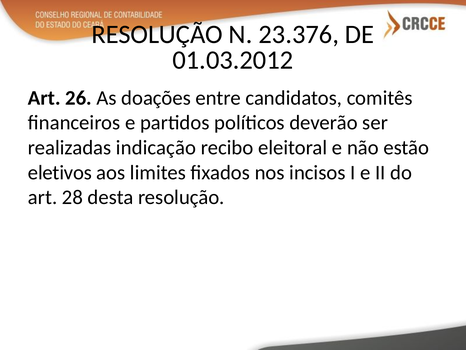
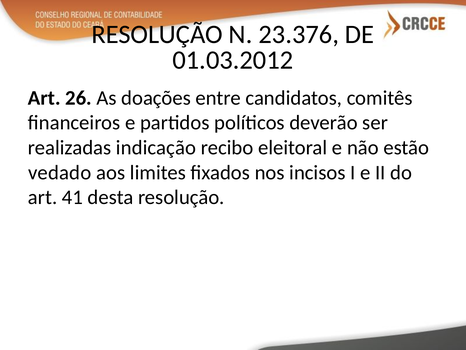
eletivos: eletivos -> vedado
28: 28 -> 41
